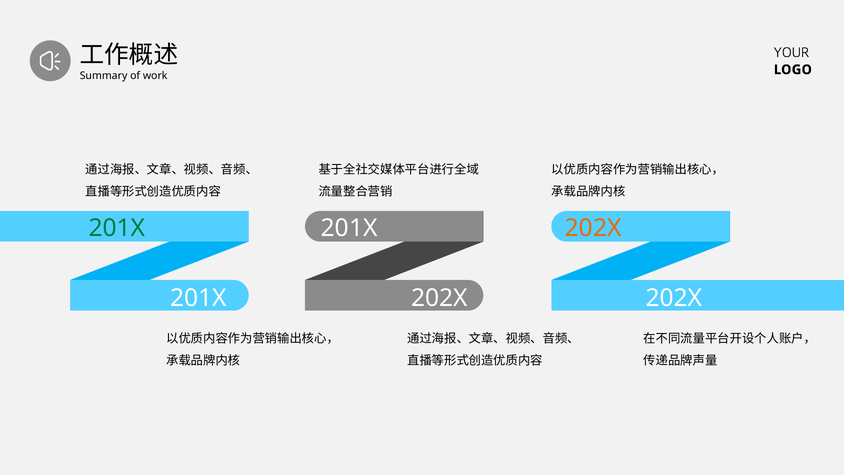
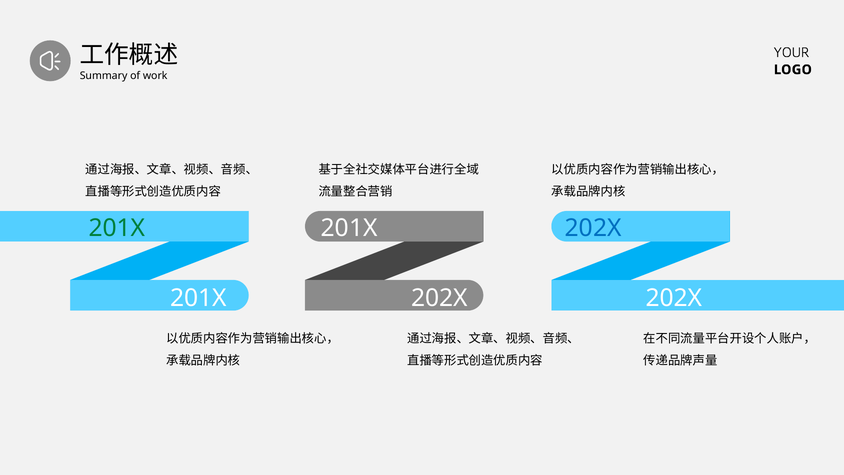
202X at (593, 228) colour: orange -> blue
